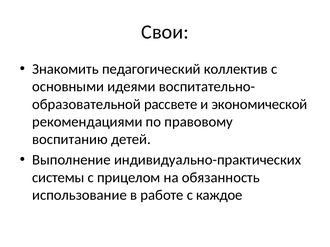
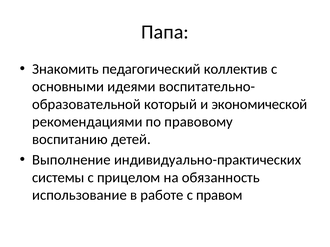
Свои: Свои -> Папа
рассвете: рассвете -> который
каждое: каждое -> правом
